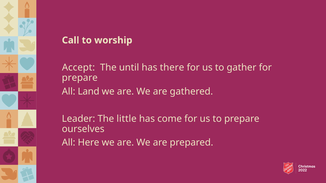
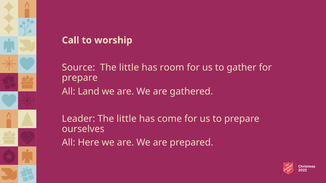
Accept: Accept -> Source
until at (129, 68): until -> little
there: there -> room
